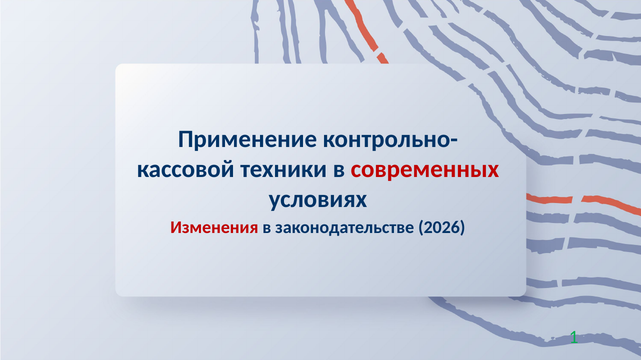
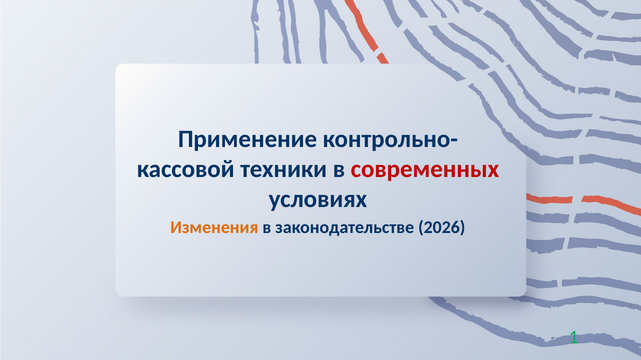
Изменения colour: red -> orange
